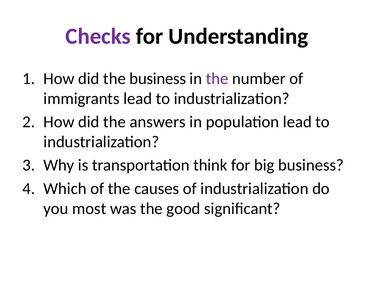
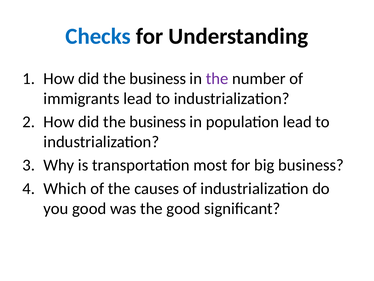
Checks colour: purple -> blue
answers at (158, 122): answers -> business
think: think -> most
you most: most -> good
